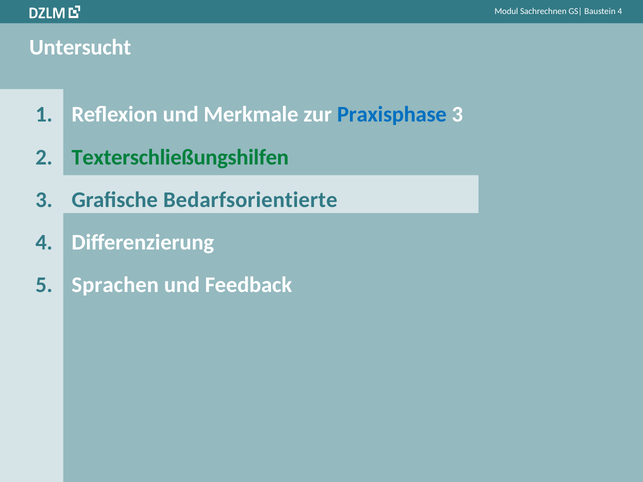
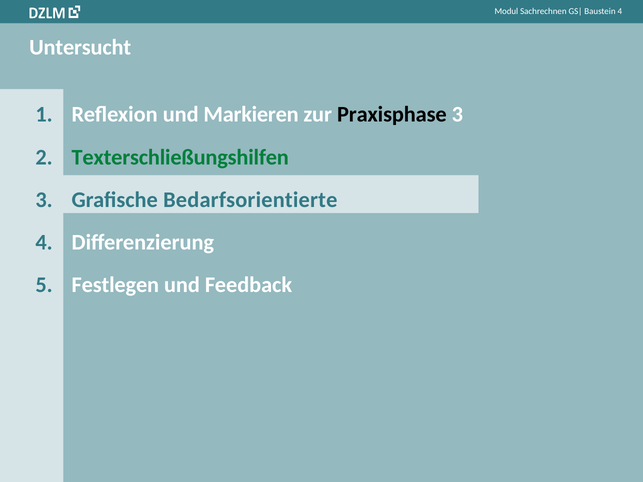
Merkmale: Merkmale -> Markieren
Praxisphase colour: blue -> black
Sprachen: Sprachen -> Festlegen
